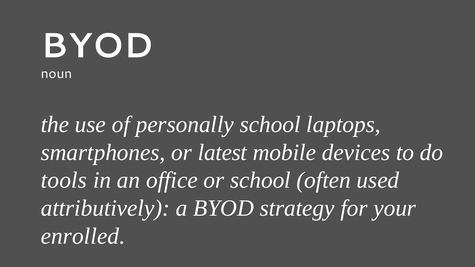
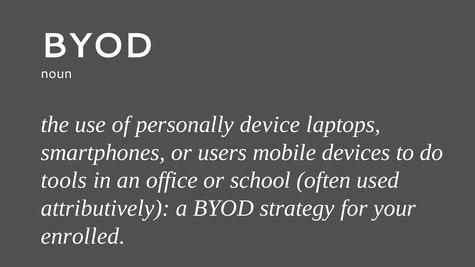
personally school: school -> device
latest: latest -> users
